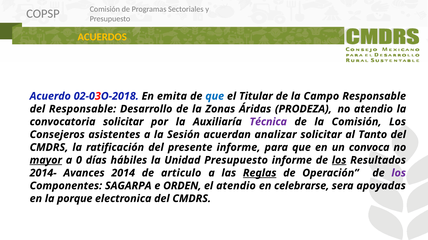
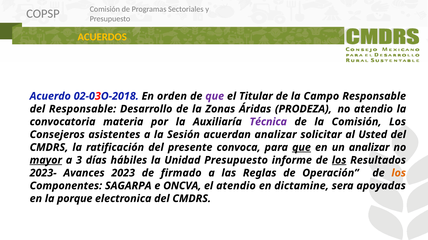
emita: emita -> orden
que at (215, 96) colour: blue -> purple
convocatoria solicitar: solicitar -> materia
Tanto: Tanto -> Usted
presente informe: informe -> convoca
que at (301, 148) underline: none -> present
un convoca: convoca -> analizar
0: 0 -> 3
2014-: 2014- -> 2023-
2014: 2014 -> 2023
articulo: articulo -> firmado
Reglas underline: present -> none
los at (399, 173) colour: purple -> orange
ORDEN: ORDEN -> ONCVA
celebrarse: celebrarse -> dictamine
